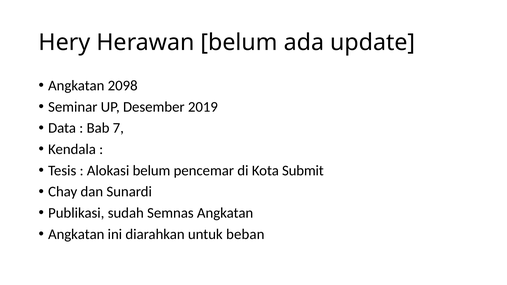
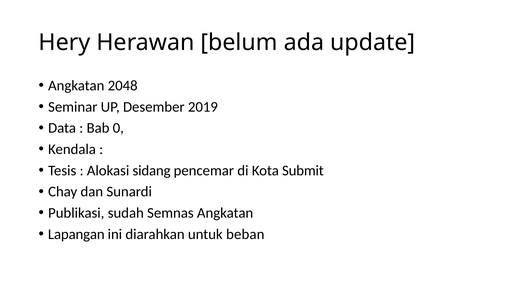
2098: 2098 -> 2048
7: 7 -> 0
Alokasi belum: belum -> sidang
Angkatan at (76, 234): Angkatan -> Lapangan
